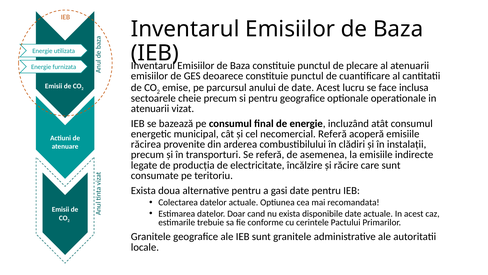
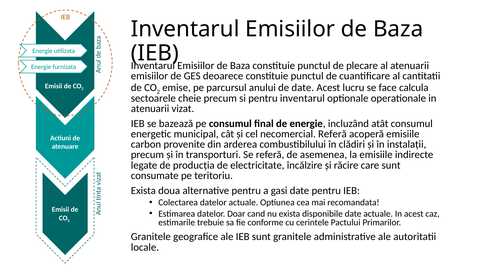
inclusa: inclusa -> calcula
pentru geografice: geografice -> inventarul
răcirea: răcirea -> carbon
